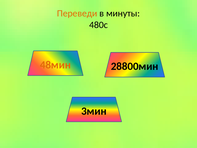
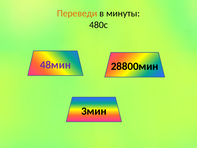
48мин colour: orange -> purple
